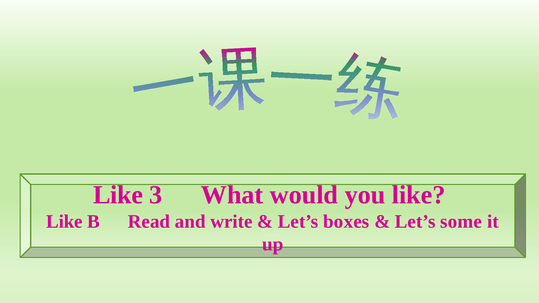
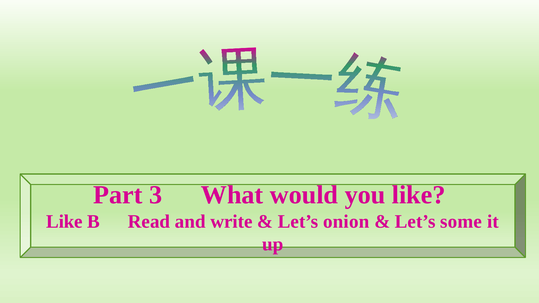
Like at (118, 195): Like -> Part
boxes: boxes -> onion
